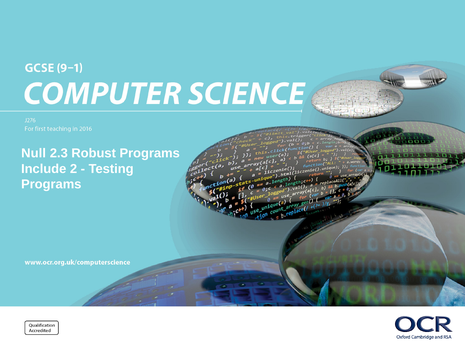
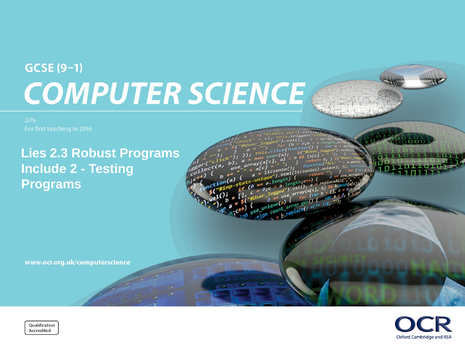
Null: Null -> Lies
